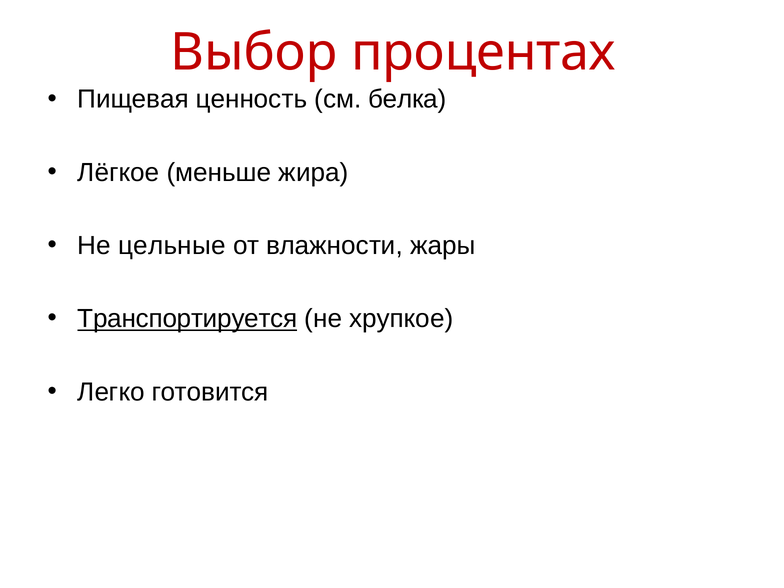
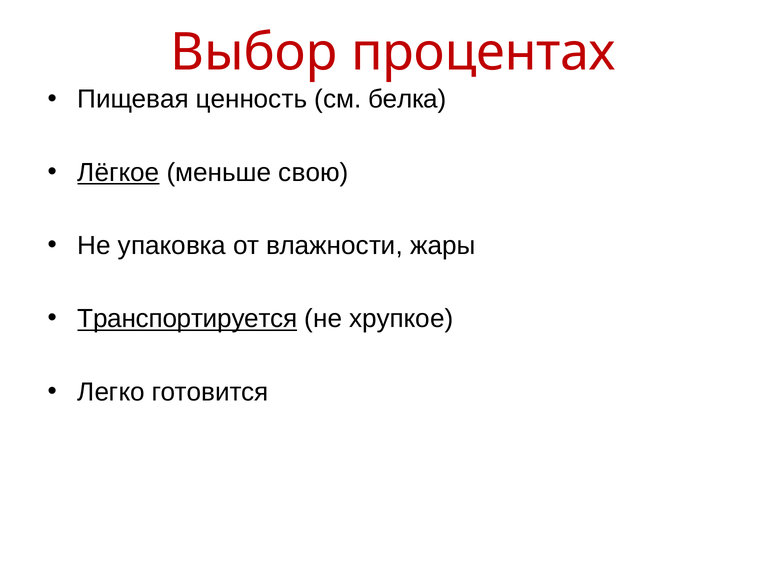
Лёгкое underline: none -> present
жира: жира -> свою
цельные: цельные -> упаковка
